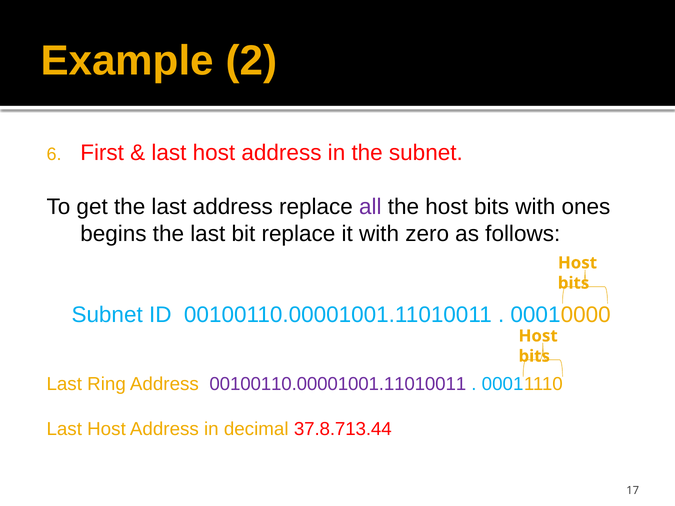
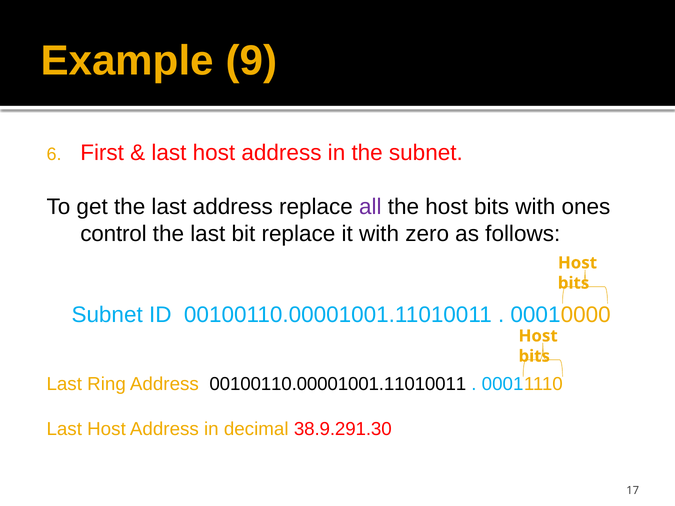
2: 2 -> 9
begins: begins -> control
00100110.00001001.11010011 at (338, 384) colour: purple -> black
37.8.713.44: 37.8.713.44 -> 38.9.291.30
